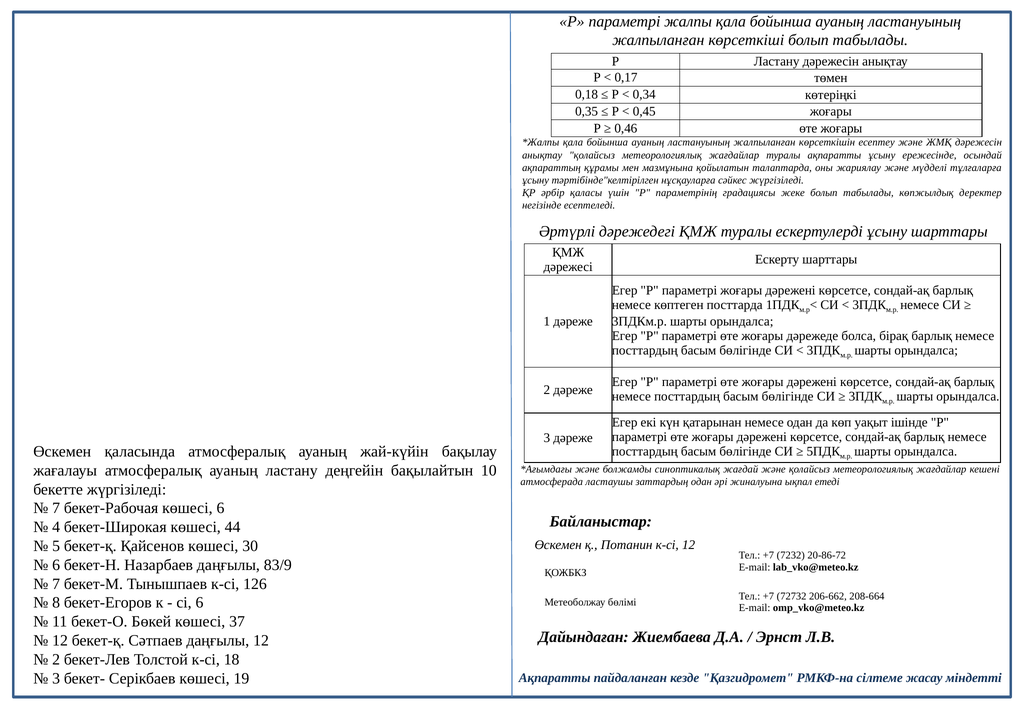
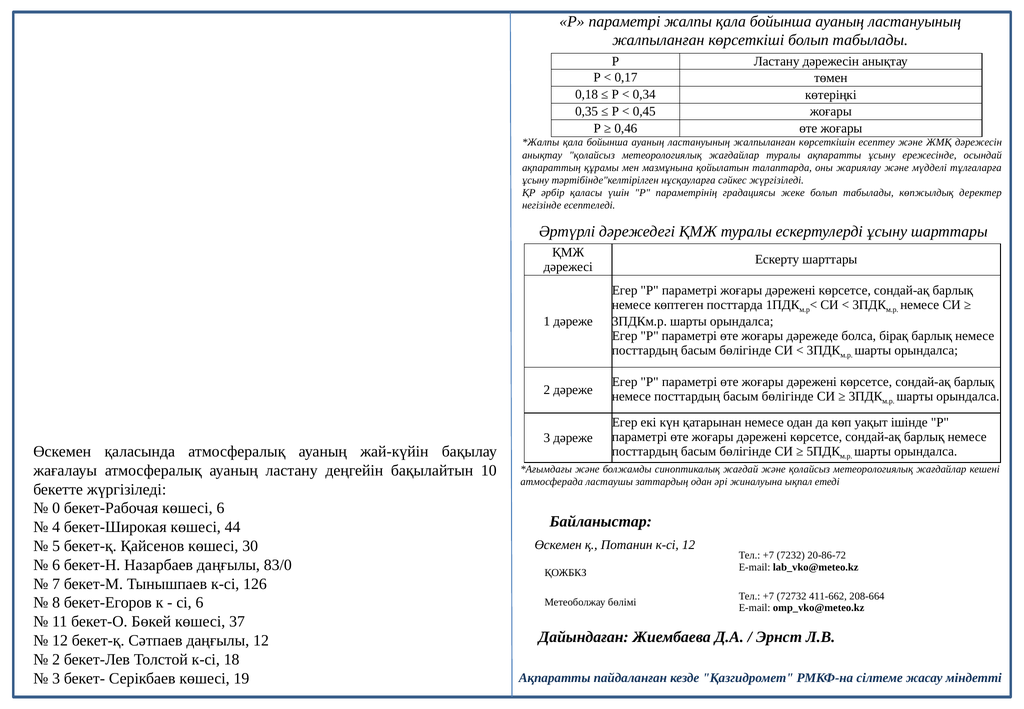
7 at (56, 508): 7 -> 0
83/9: 83/9 -> 83/0
206-662: 206-662 -> 411-662
